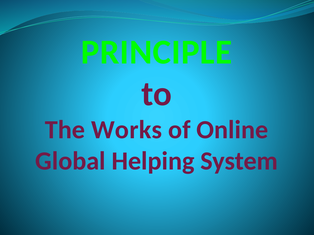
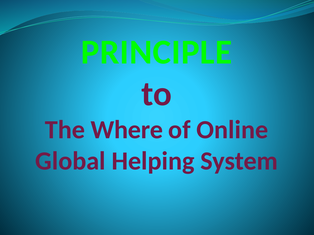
Works: Works -> Where
